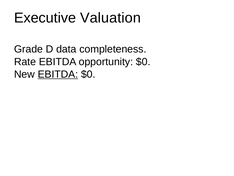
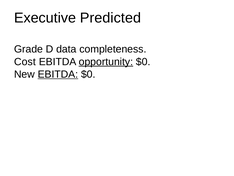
Valuation: Valuation -> Predicted
Rate: Rate -> Cost
opportunity underline: none -> present
